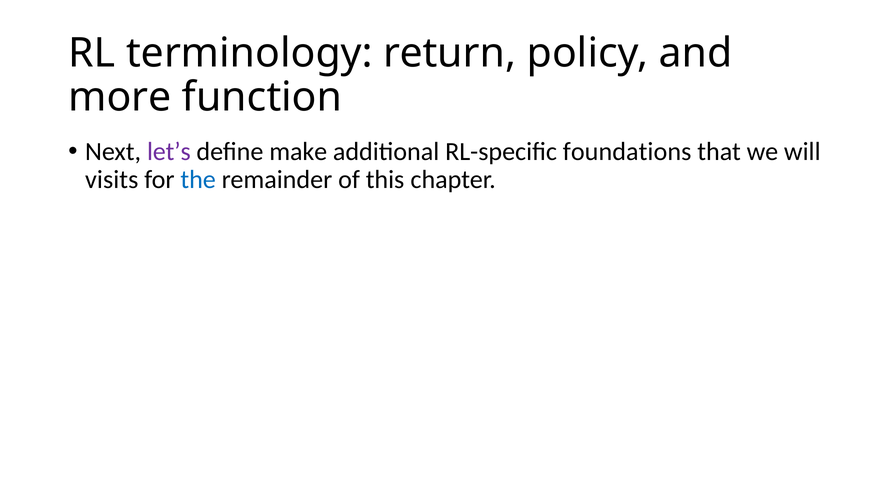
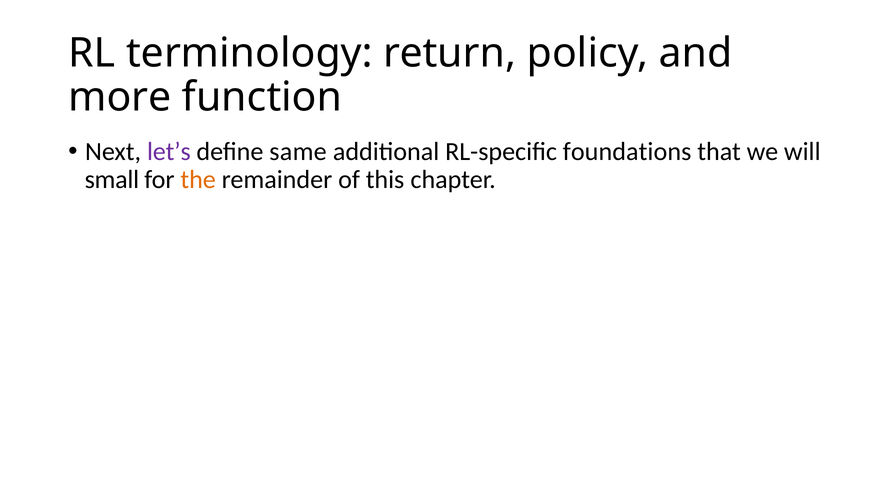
make: make -> same
visits: visits -> small
the colour: blue -> orange
